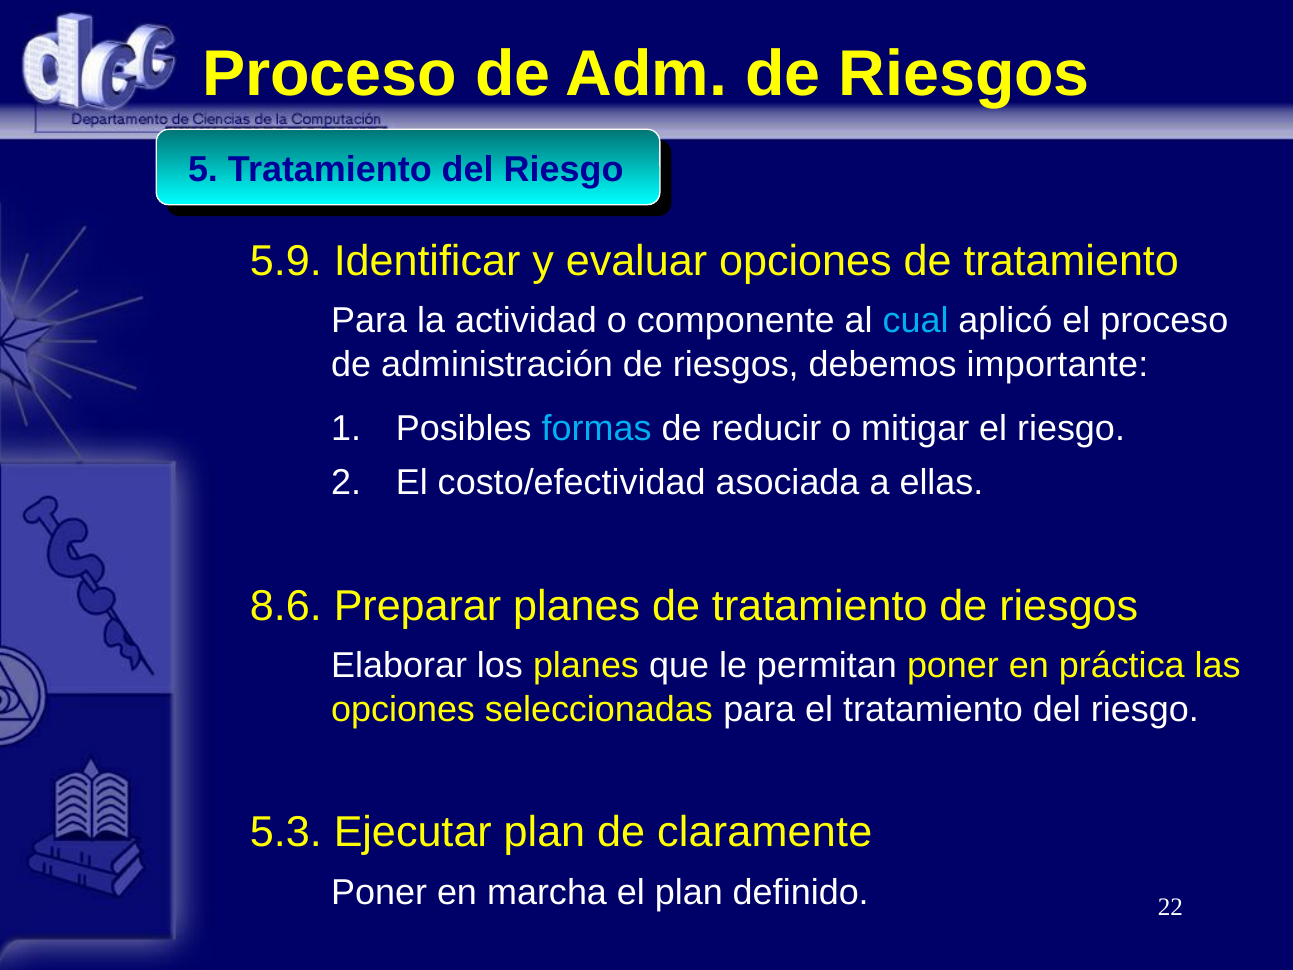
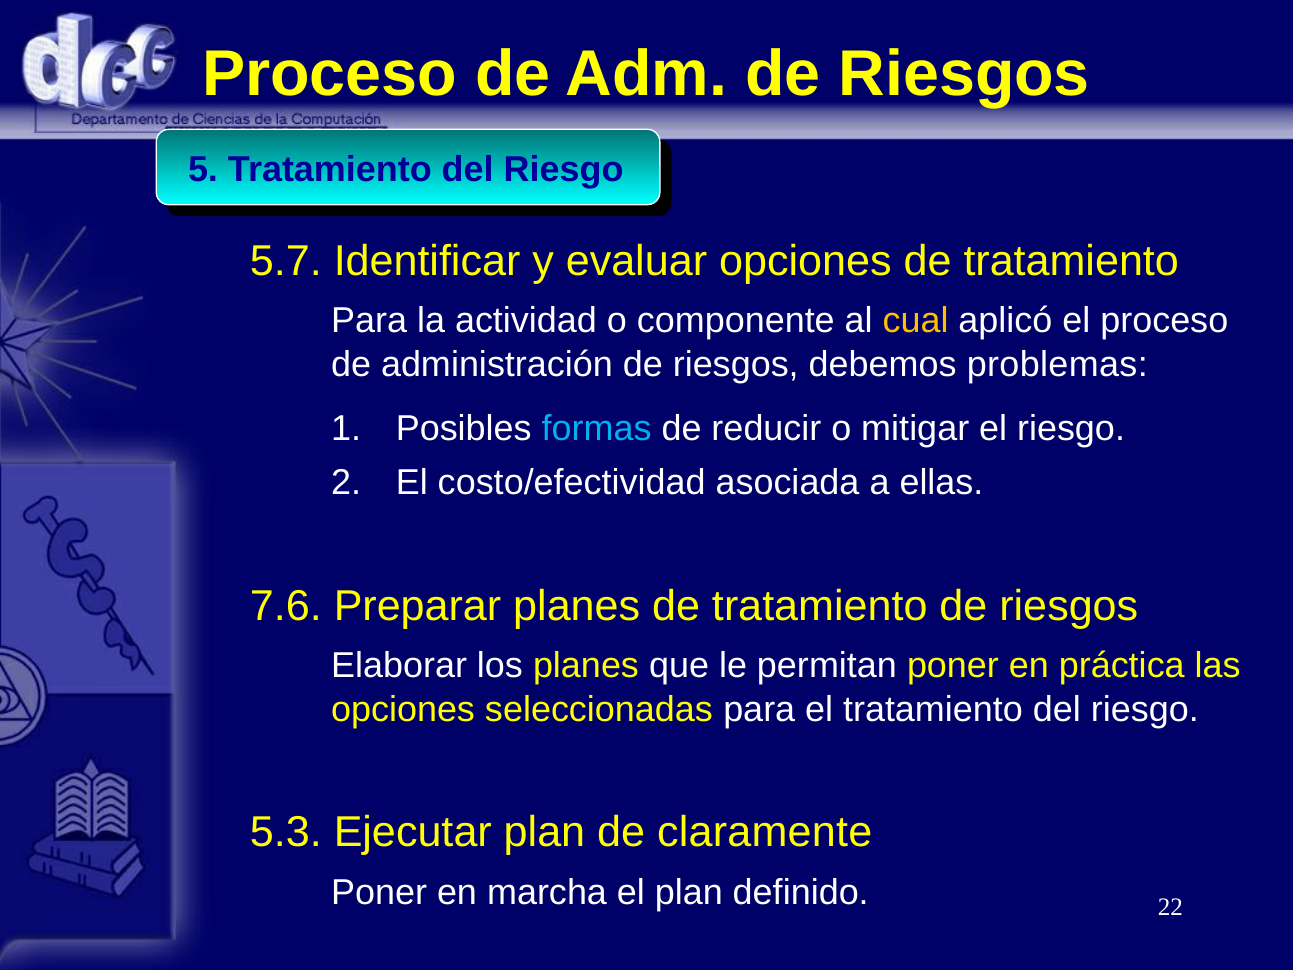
5.9: 5.9 -> 5.7
cual colour: light blue -> yellow
importante: importante -> problemas
8.6: 8.6 -> 7.6
